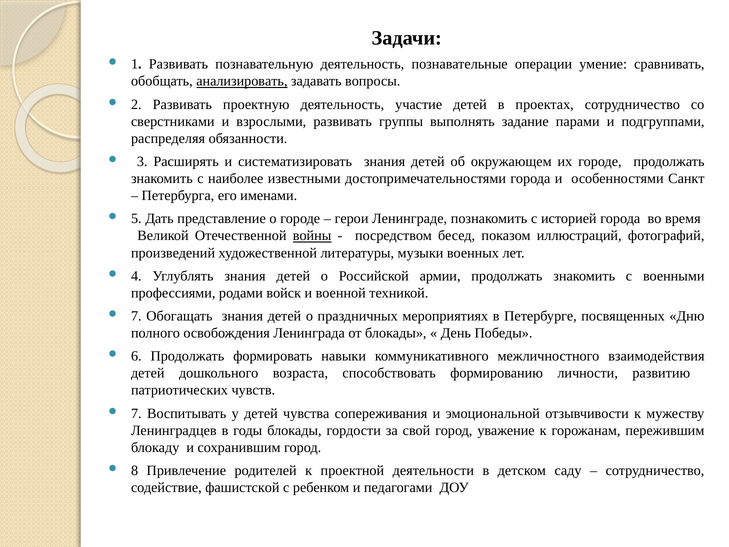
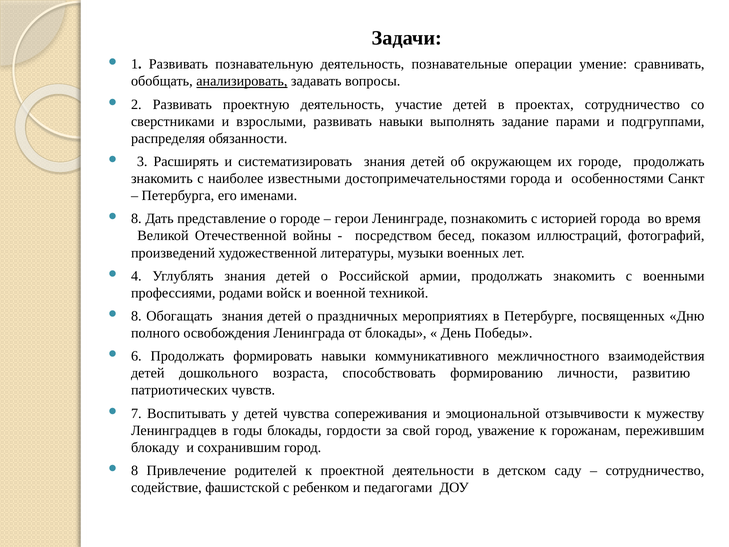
развивать группы: группы -> навыки
5 at (136, 219): 5 -> 8
войны underline: present -> none
7 at (136, 316): 7 -> 8
